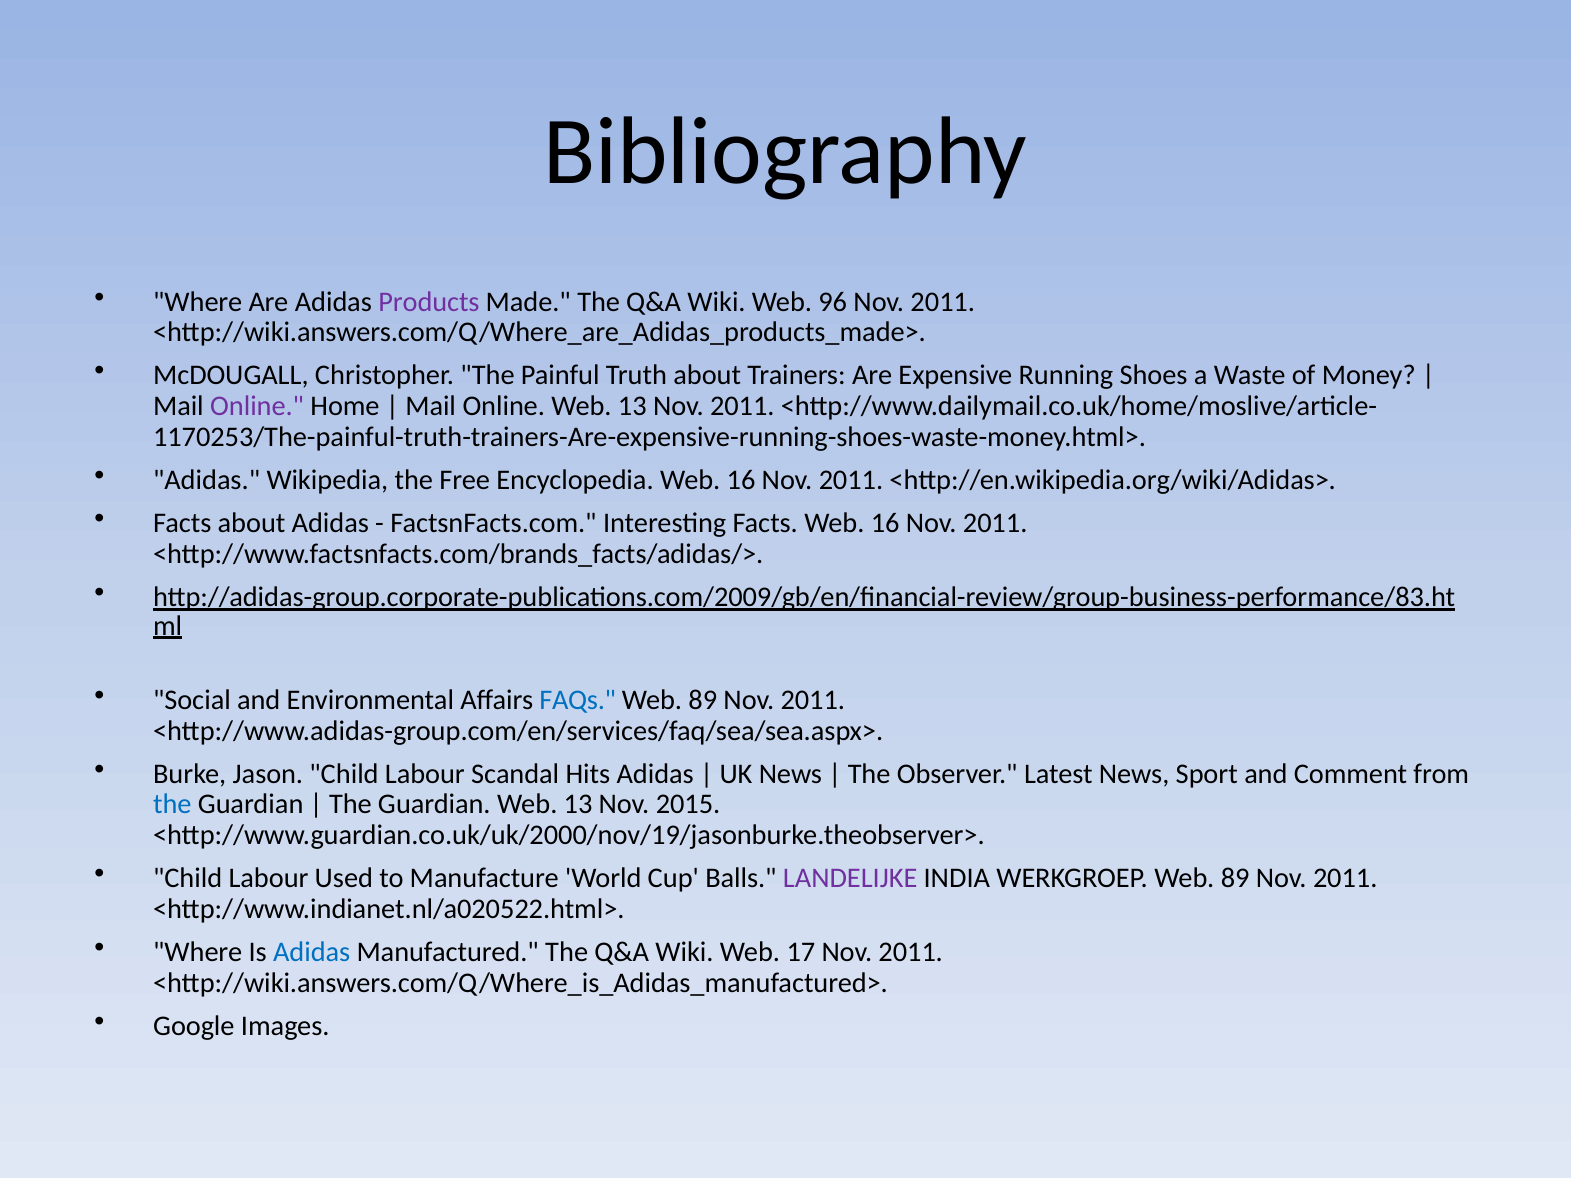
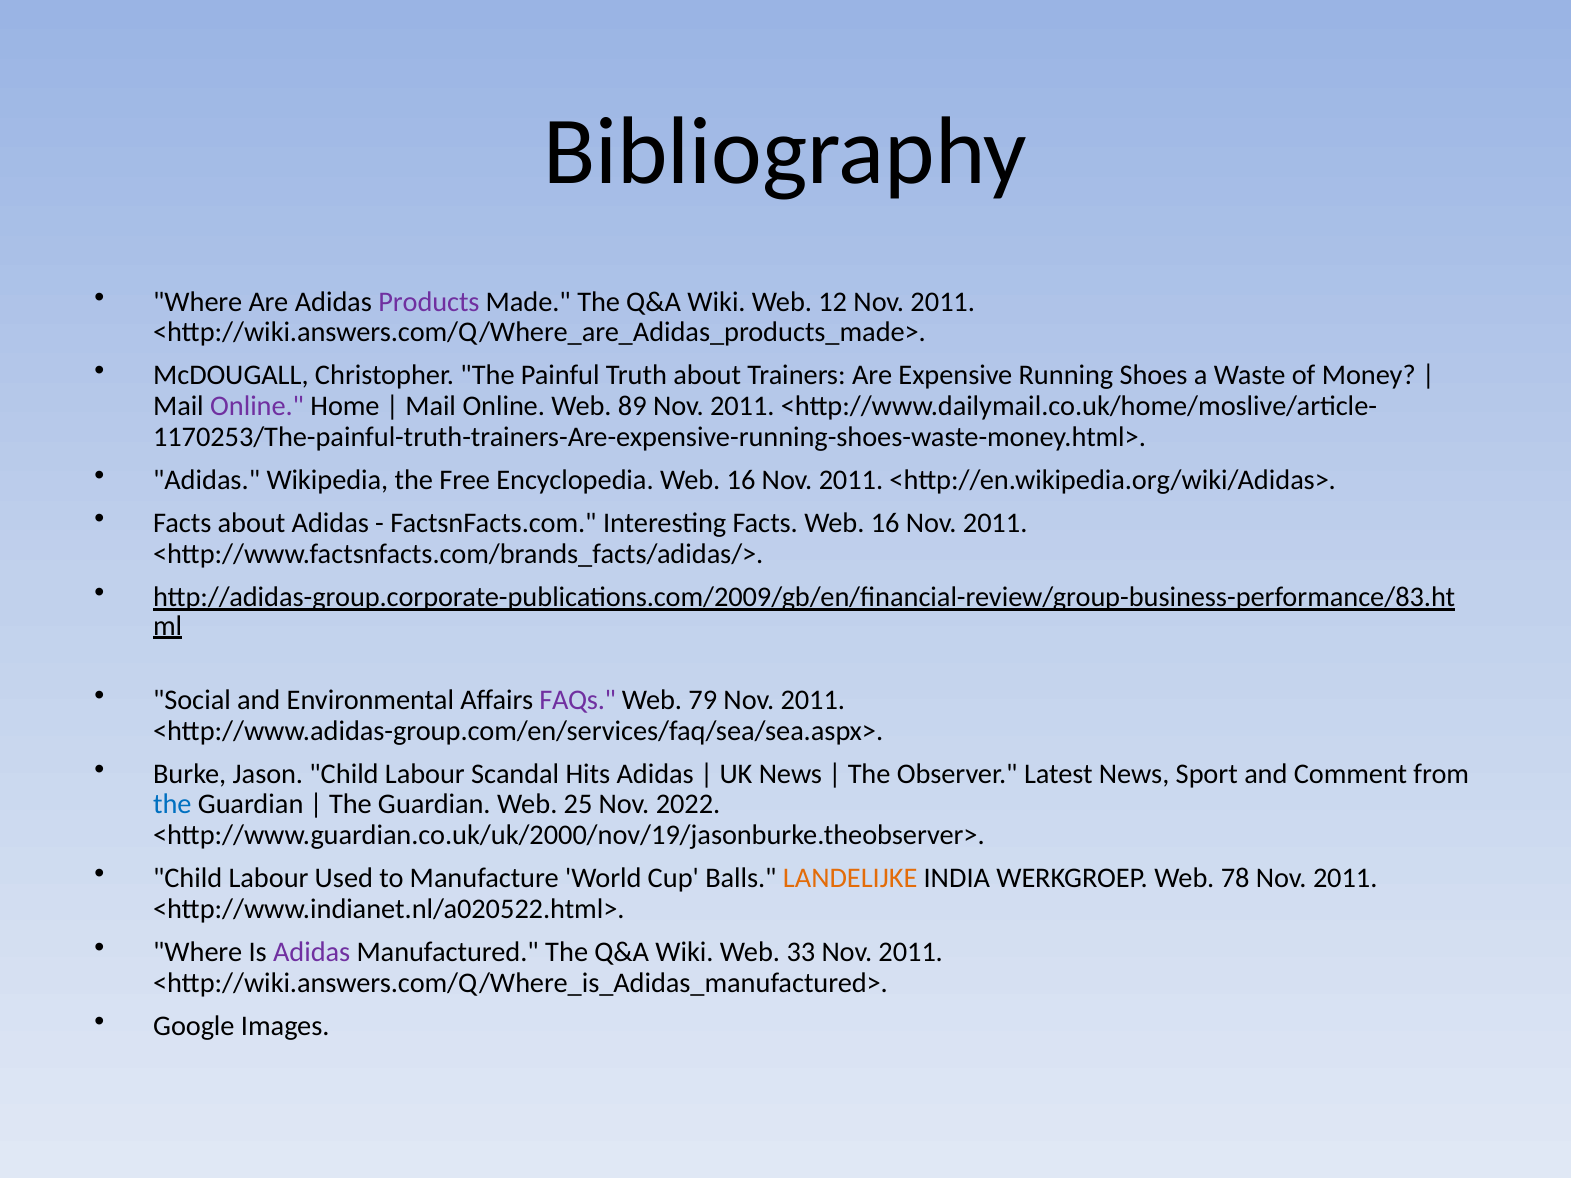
96: 96 -> 12
Online Web 13: 13 -> 89
FAQs colour: blue -> purple
89 at (703, 700): 89 -> 79
Guardian Web 13: 13 -> 25
2015: 2015 -> 2022
LANDELIJKE colour: purple -> orange
WERKGROEP Web 89: 89 -> 78
Adidas at (312, 953) colour: blue -> purple
17: 17 -> 33
